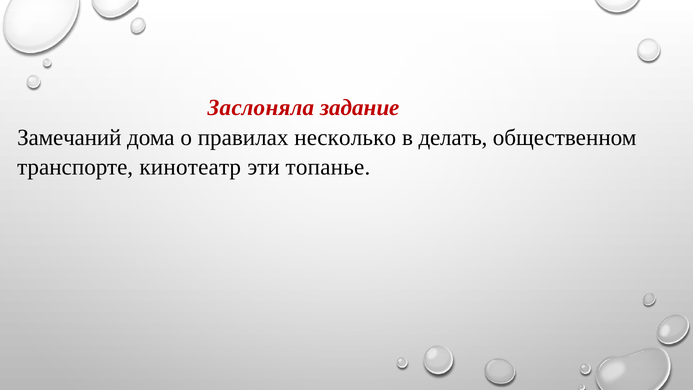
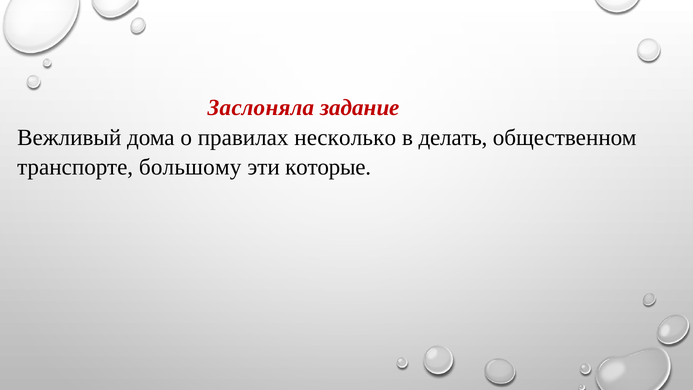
Замечаний: Замечаний -> Вежливый
кинотеатр: кинотеатр -> большому
топанье: топанье -> которые
